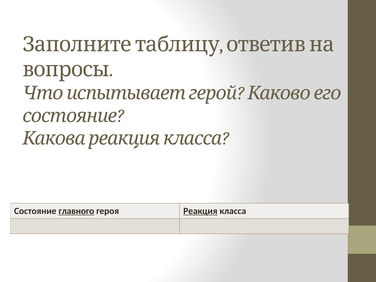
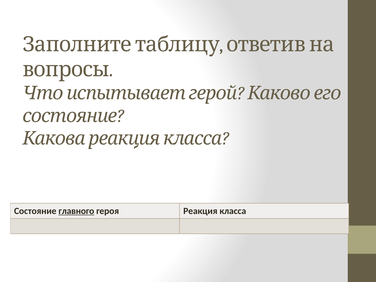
Реакция underline: present -> none
